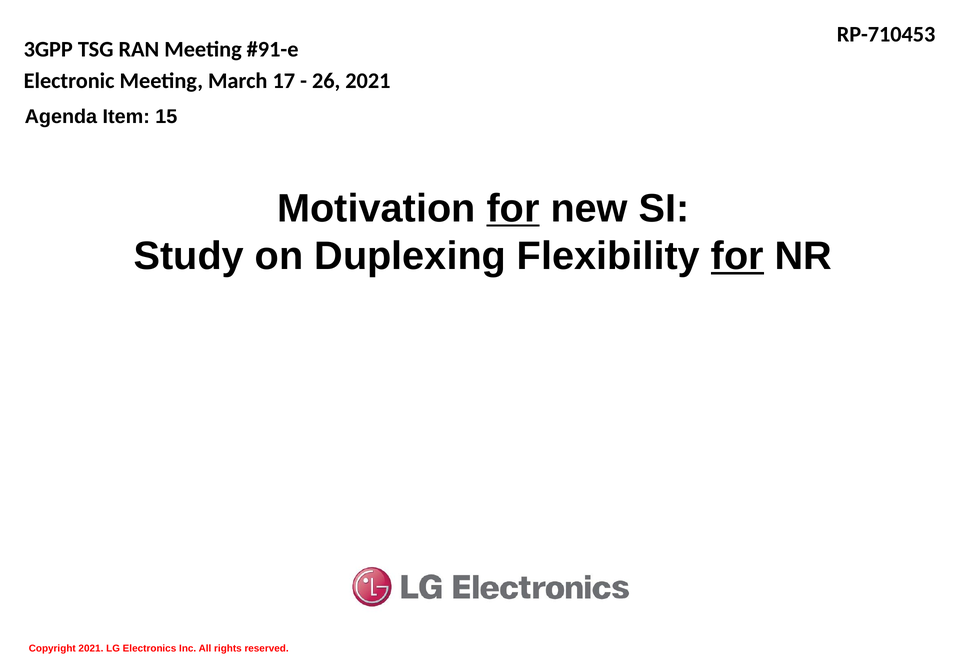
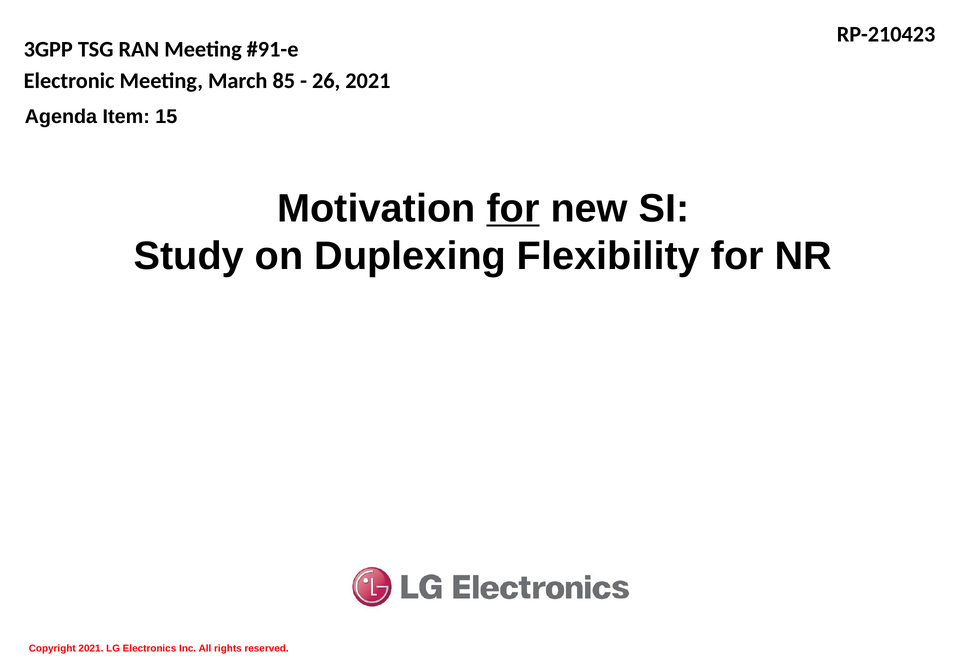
RP-710453: RP-710453 -> RP-210423
17: 17 -> 85
for at (737, 256) underline: present -> none
